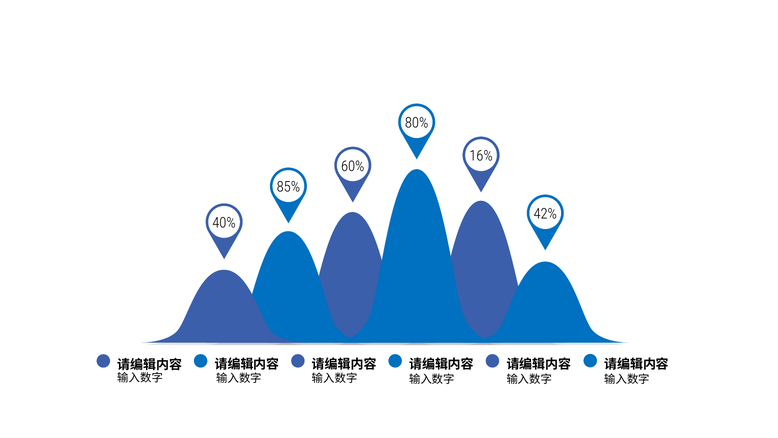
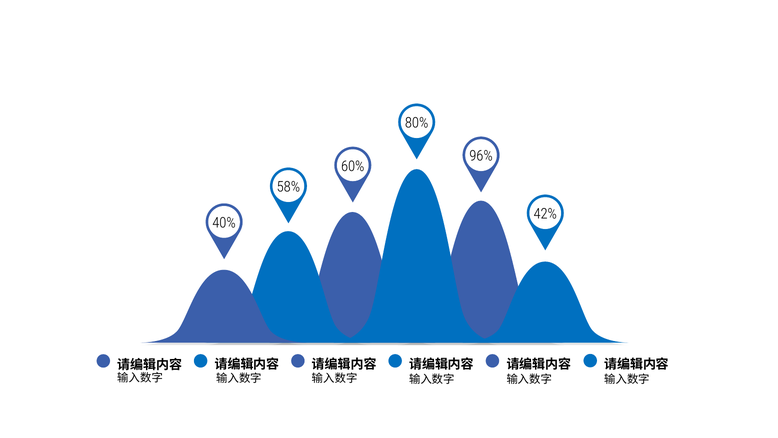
16%: 16% -> 96%
85%: 85% -> 58%
